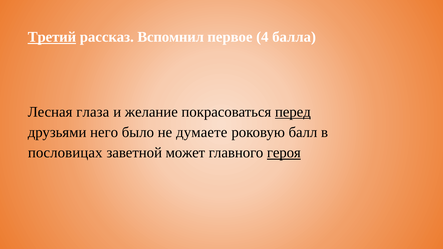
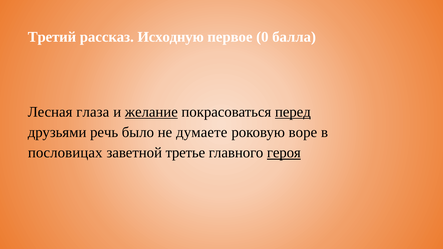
Третий underline: present -> none
Вспомнил: Вспомнил -> Исходную
4: 4 -> 0
желание underline: none -> present
него: него -> речь
балл: балл -> воре
может: может -> третье
